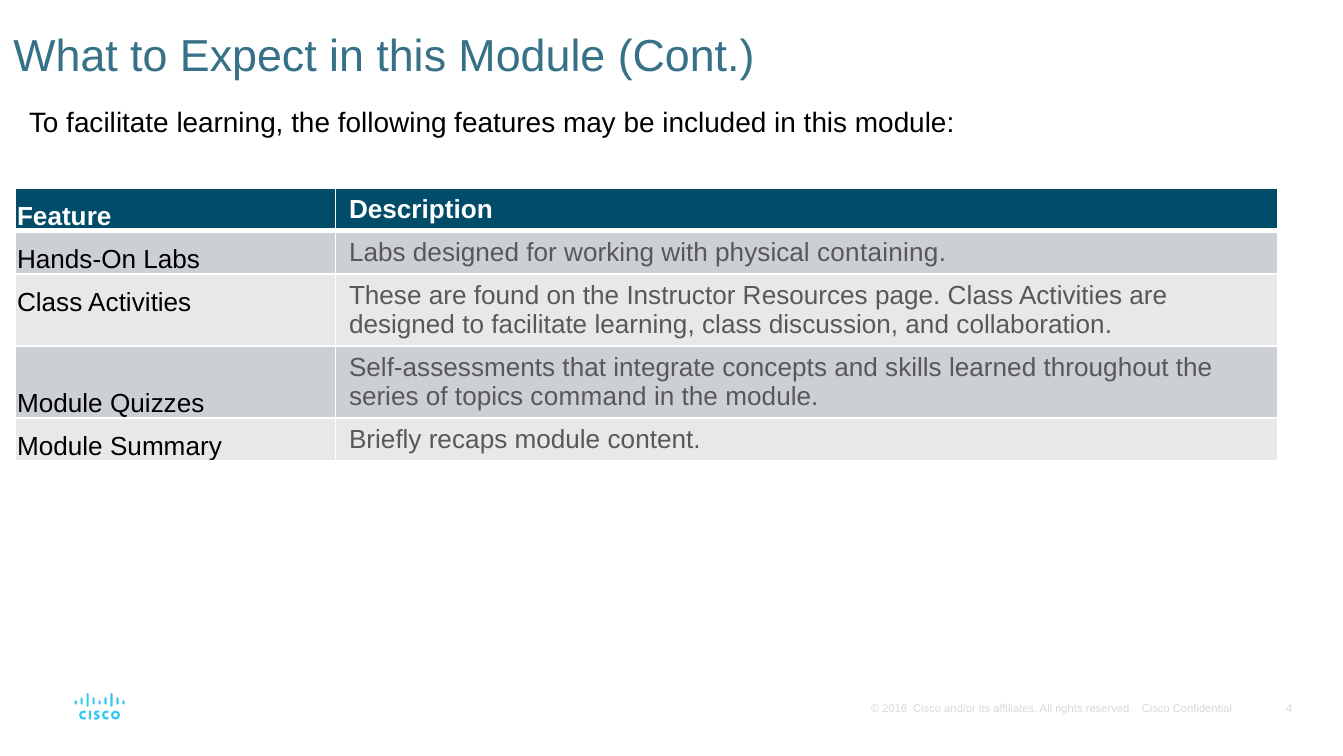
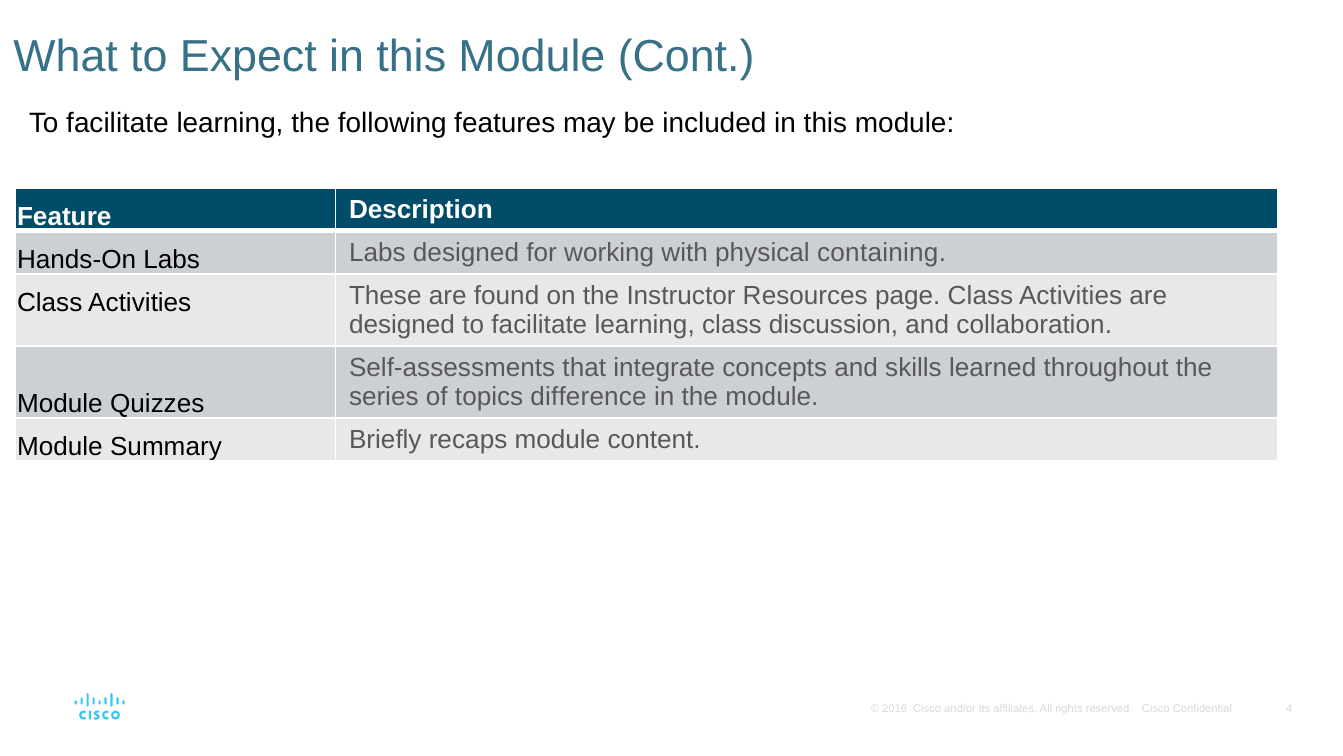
command: command -> difference
